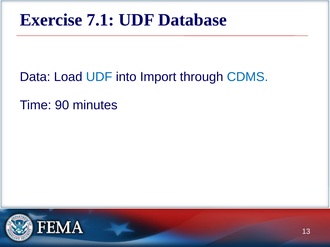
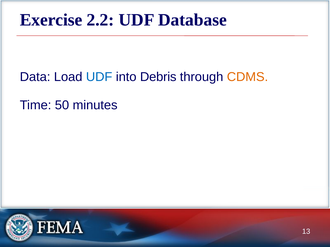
7.1: 7.1 -> 2.2
Import: Import -> Debris
CDMS colour: blue -> orange
90: 90 -> 50
